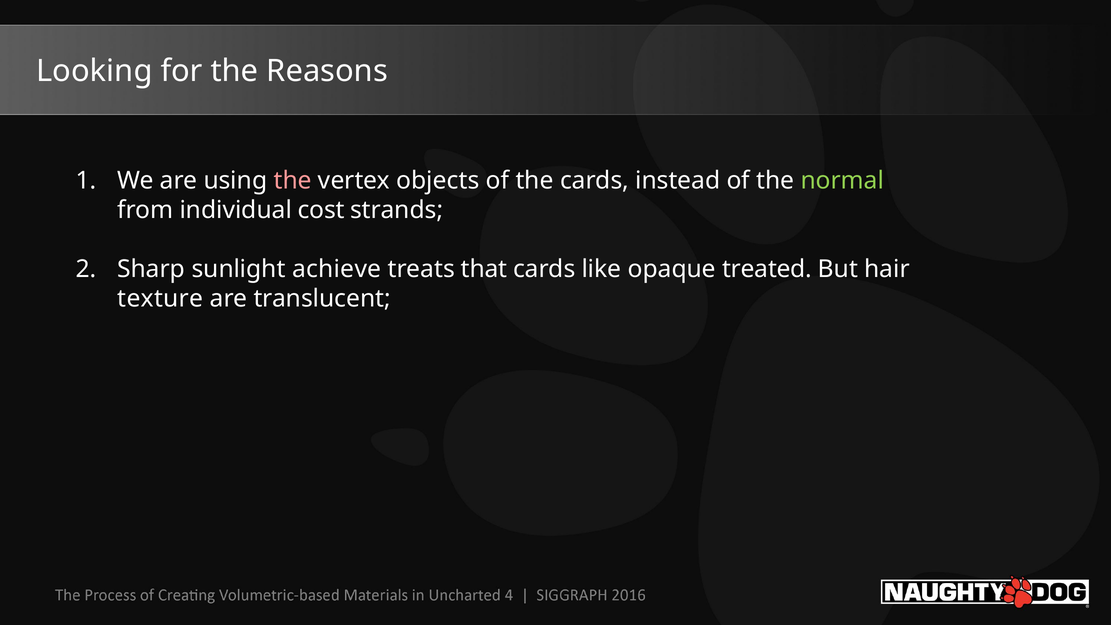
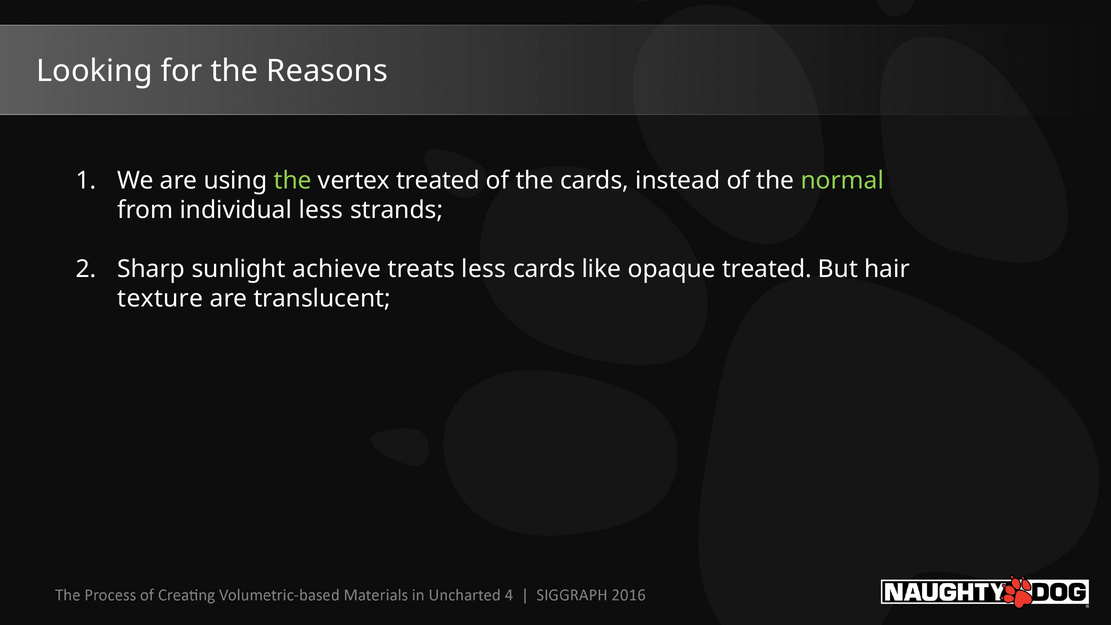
the at (293, 180) colour: pink -> light green
vertex objects: objects -> treated
individual cost: cost -> less
treats that: that -> less
